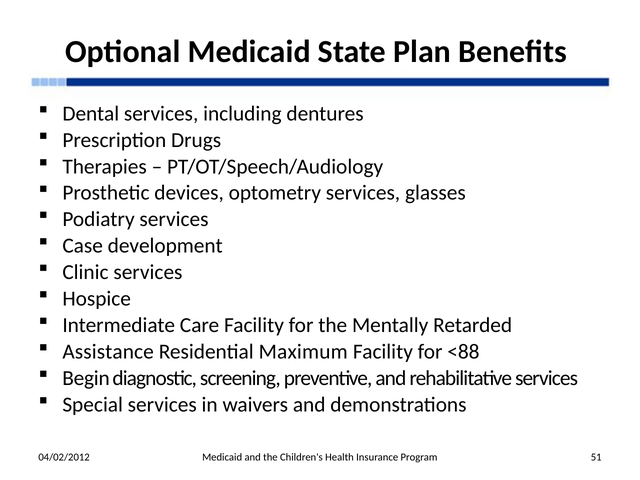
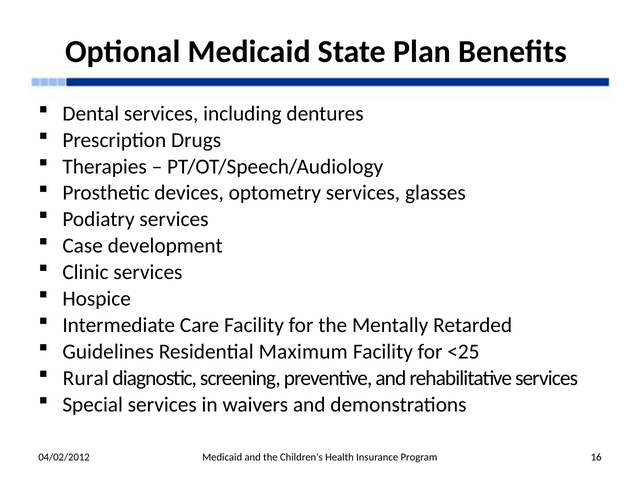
Assistance: Assistance -> Guidelines
<88: <88 -> <25
Begin: Begin -> Rural
51: 51 -> 16
